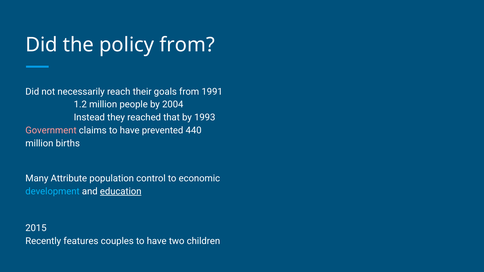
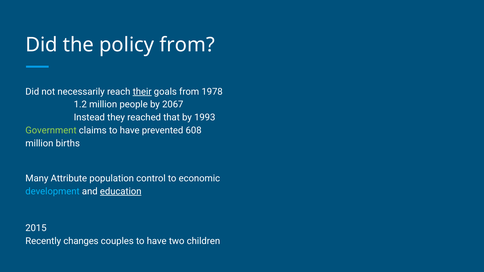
their underline: none -> present
1991: 1991 -> 1978
2004: 2004 -> 2067
Government colour: pink -> light green
440: 440 -> 608
features: features -> changes
